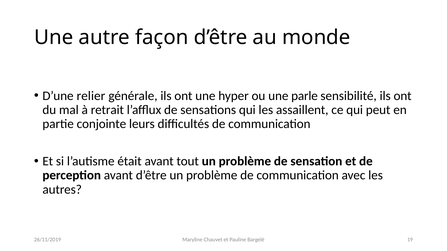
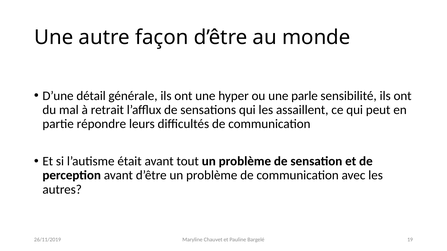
relier: relier -> détail
conjointe: conjointe -> répondre
